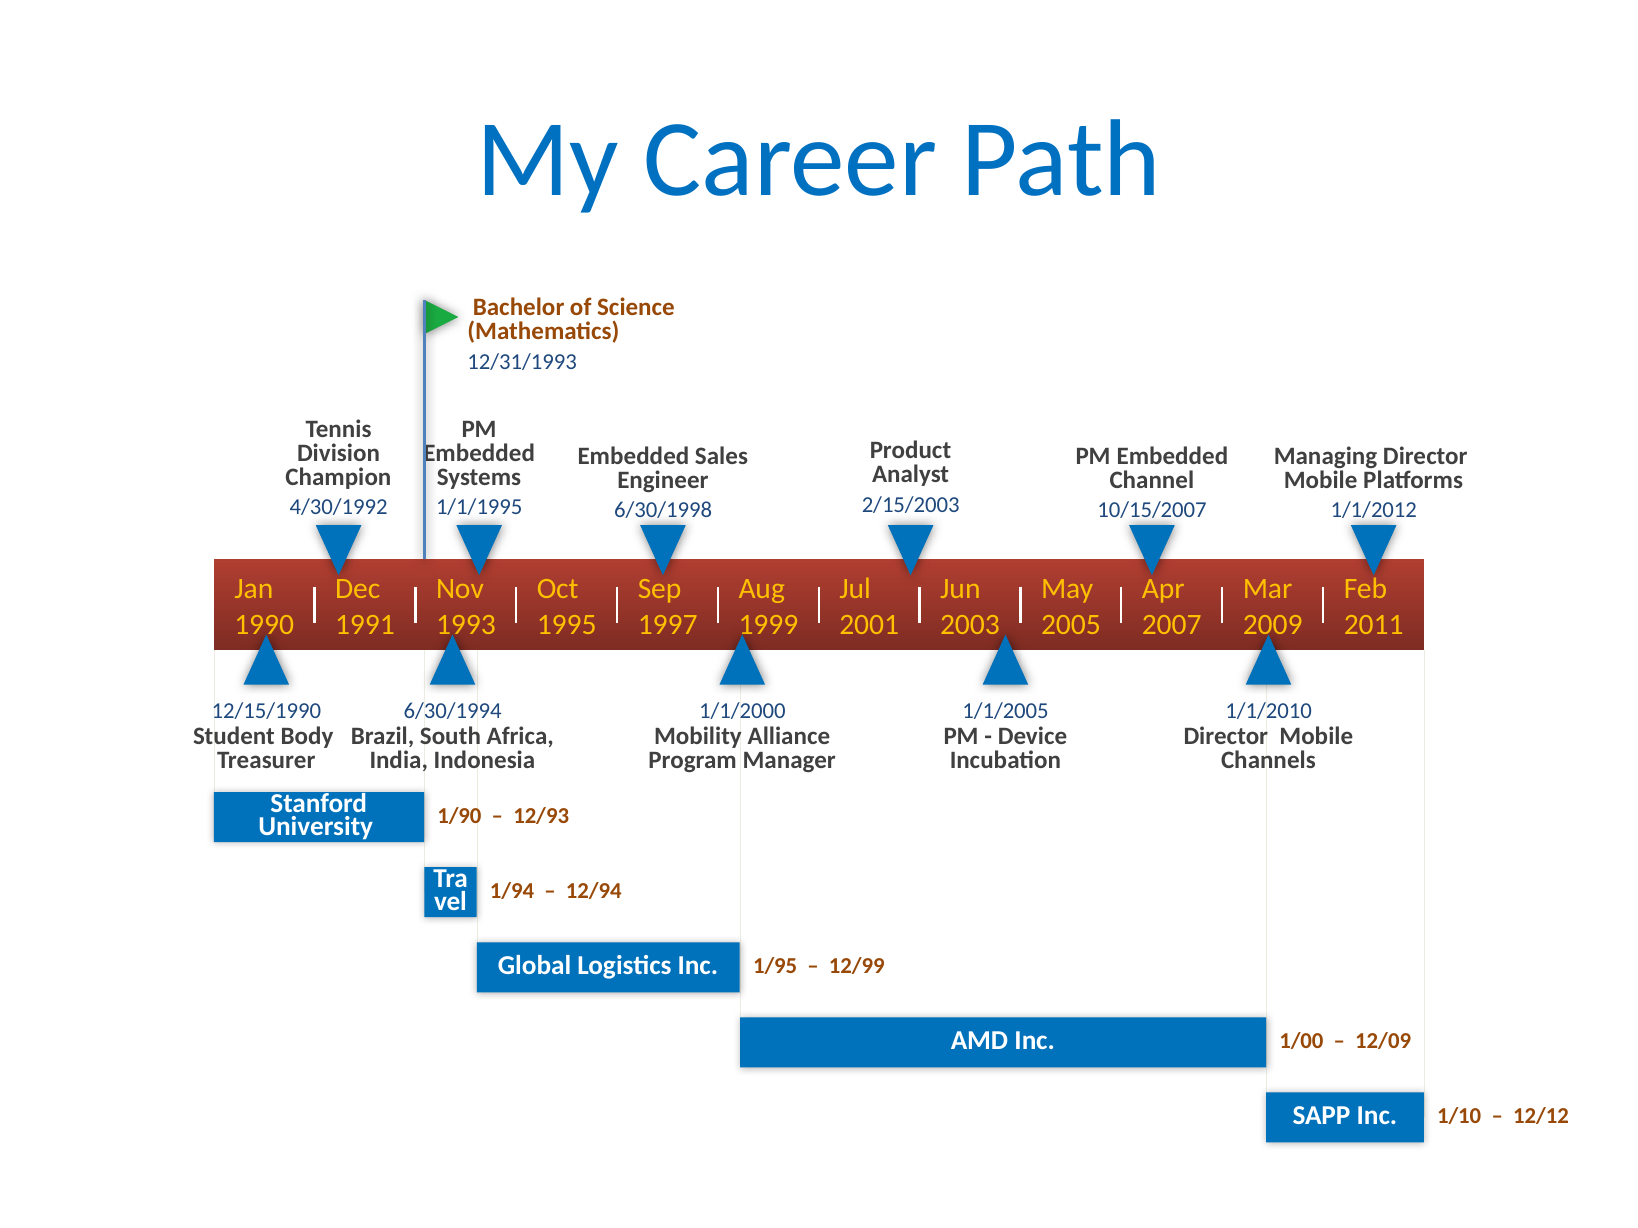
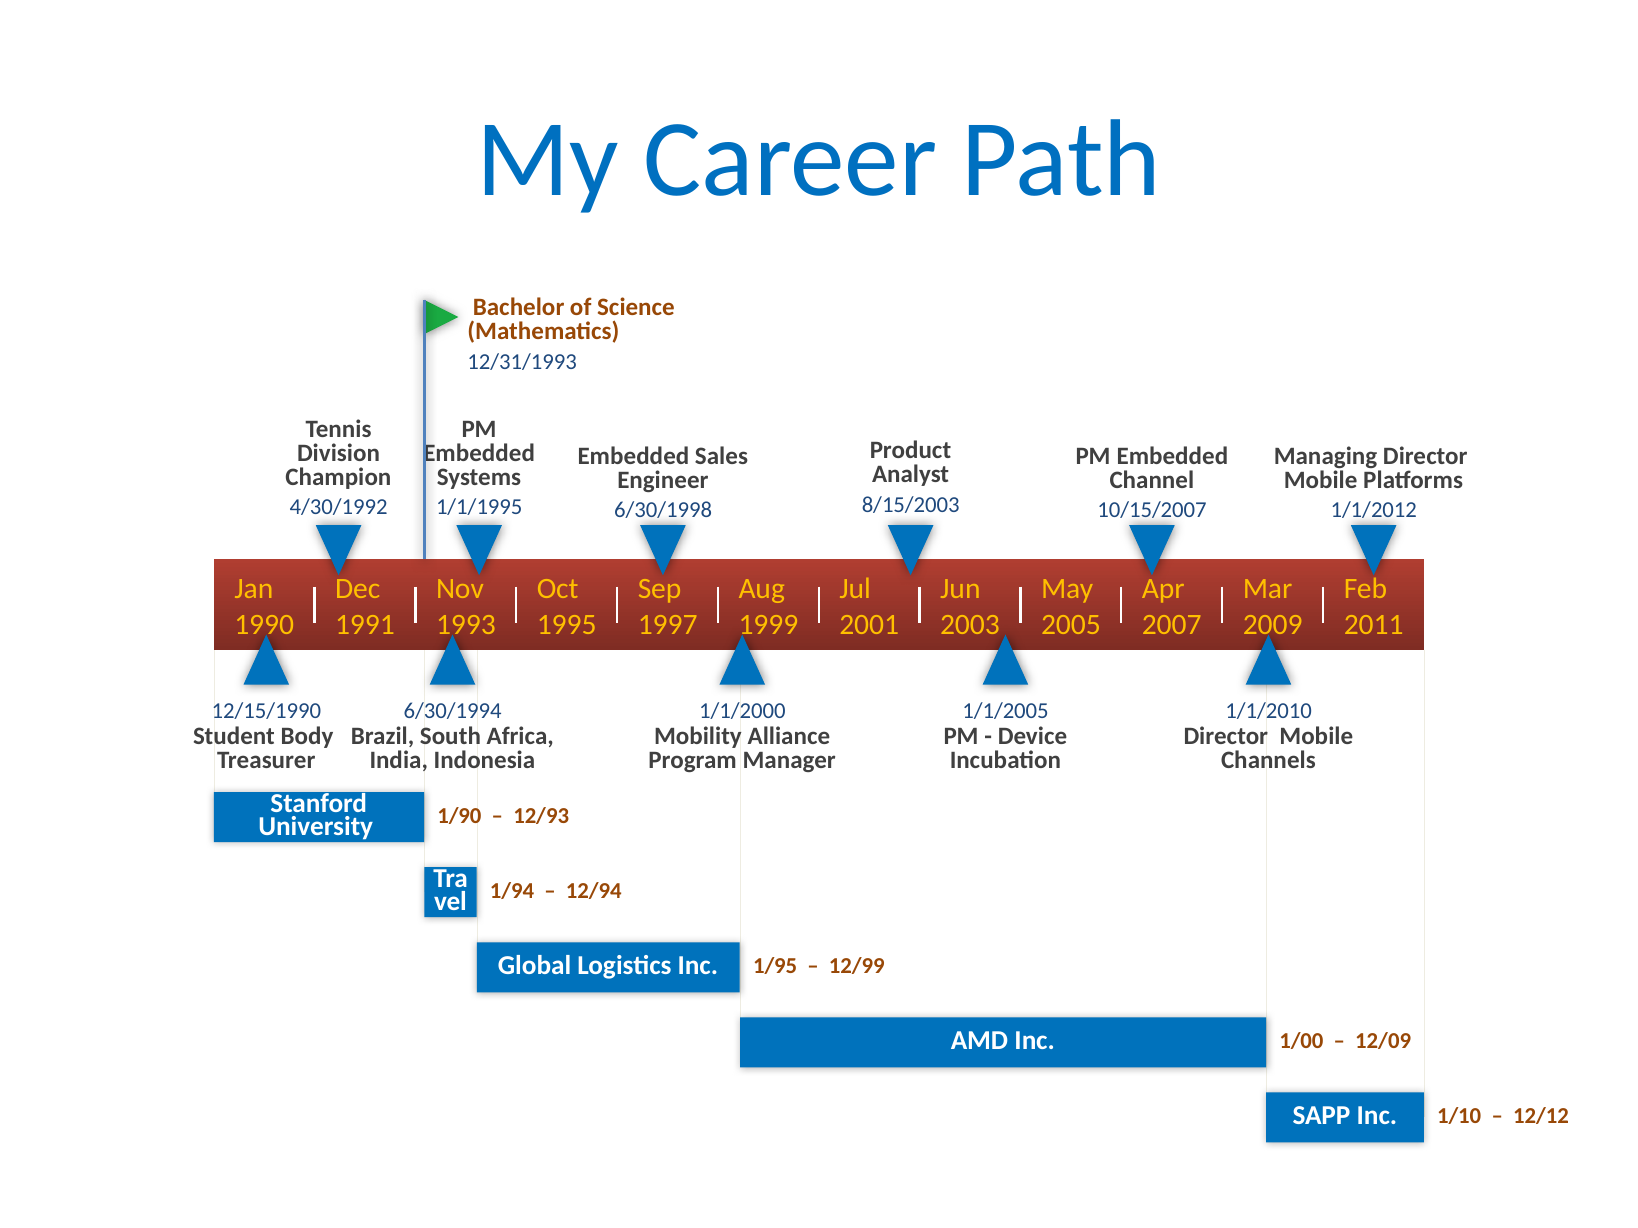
2/15/2003: 2/15/2003 -> 8/15/2003
